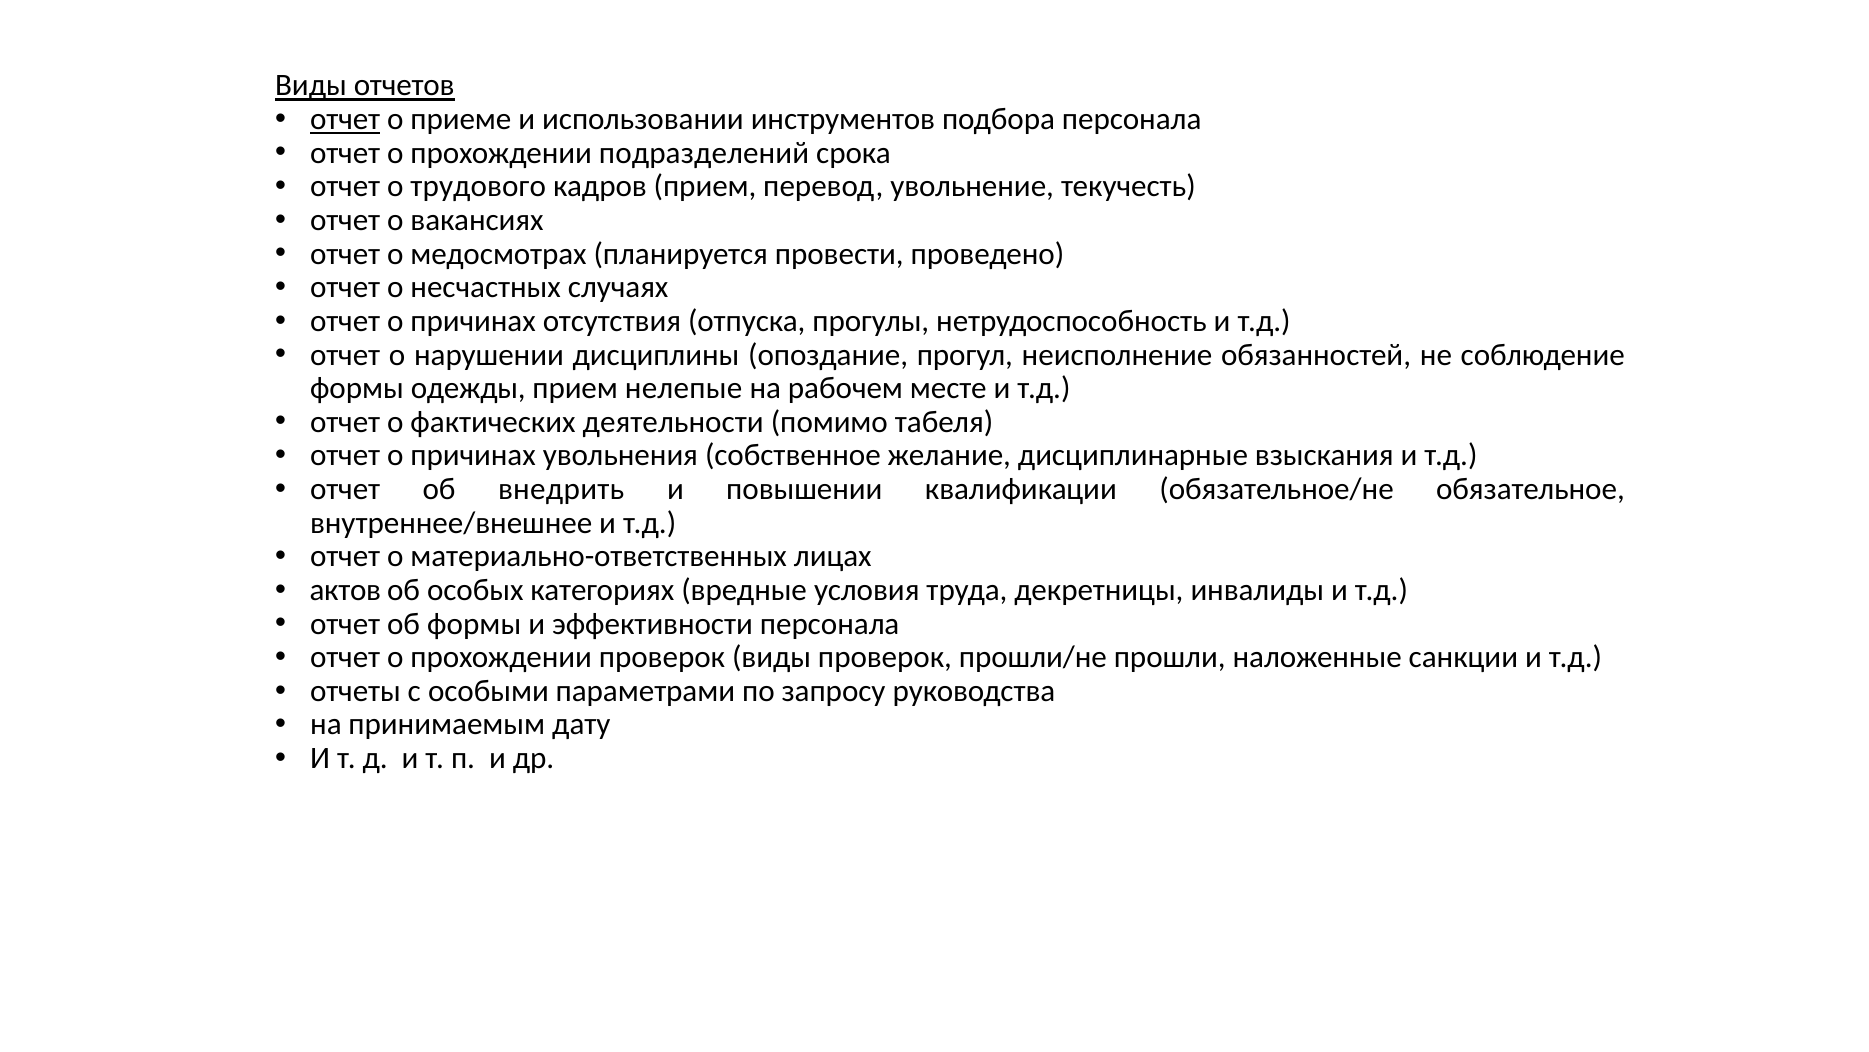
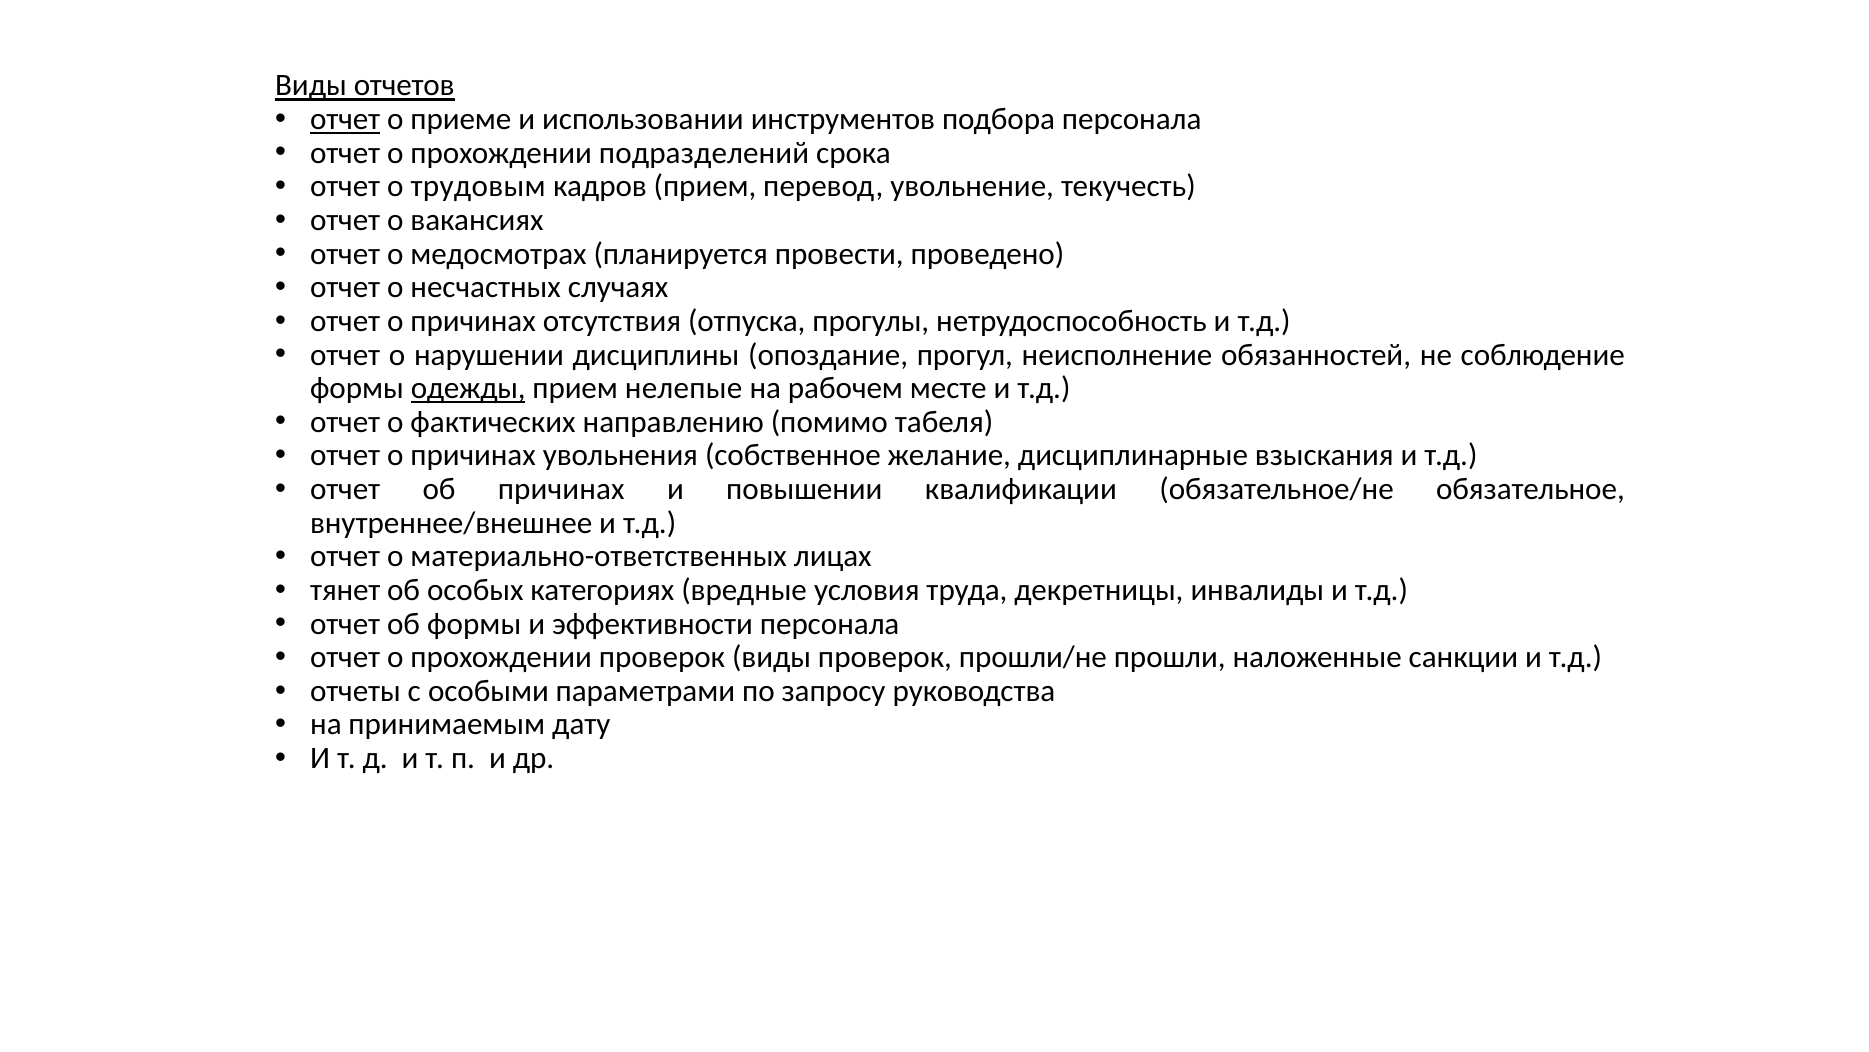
трудового: трудового -> трудовым
одежды underline: none -> present
деятельности: деятельности -> направлению
об внедрить: внедрить -> причинах
актов: актов -> тянет
